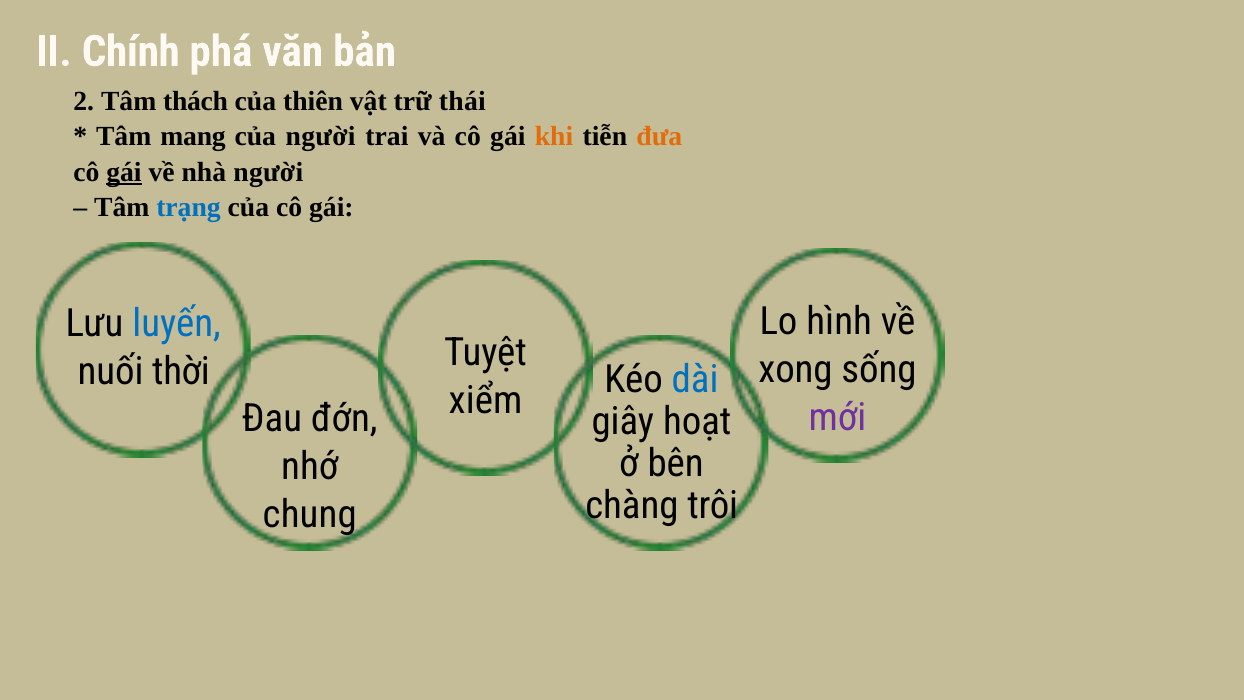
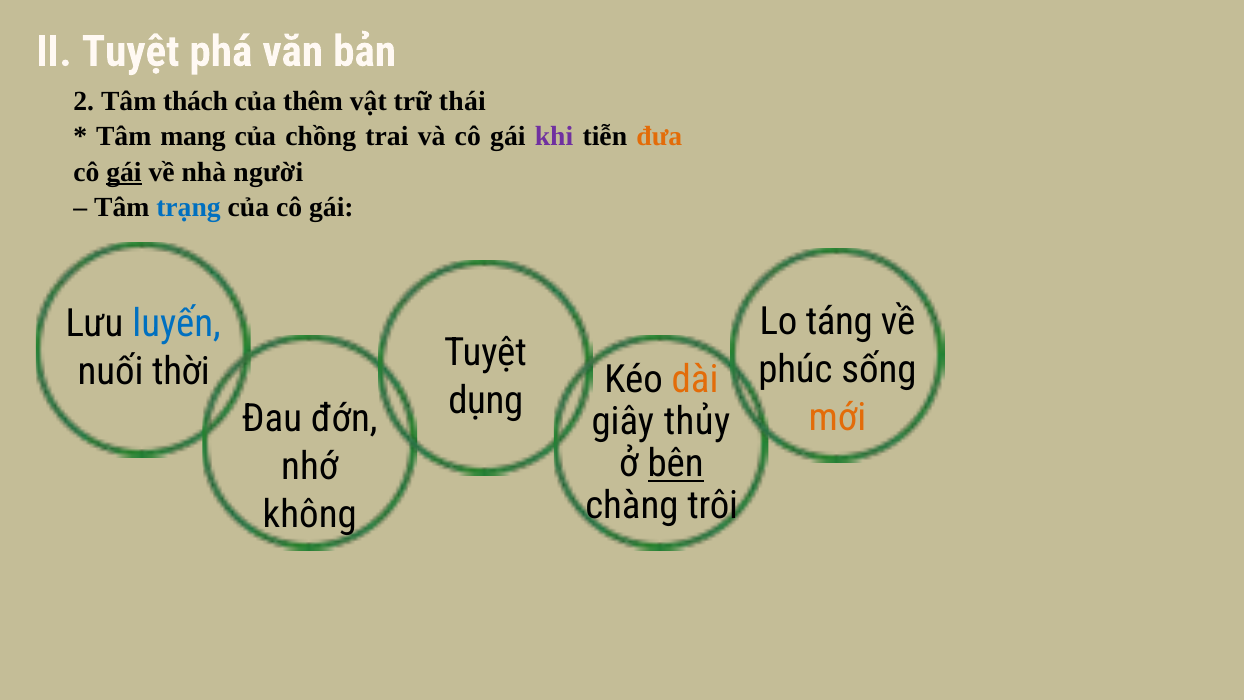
II Chính: Chính -> Tuyệt
thiên: thiên -> thêm
của người: người -> chồng
khi colour: orange -> purple
hình: hình -> táng
xong: xong -> phúc
dài colour: blue -> orange
xiểm: xiểm -> dụng
mới colour: purple -> orange
hoạt: hoạt -> thủy
bên underline: none -> present
chung: chung -> không
